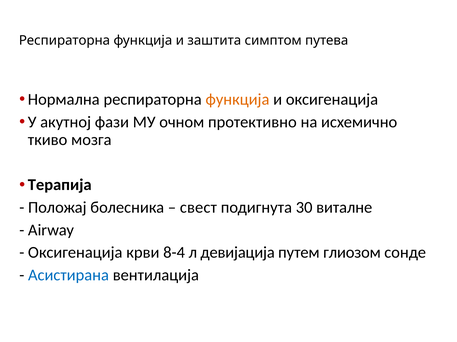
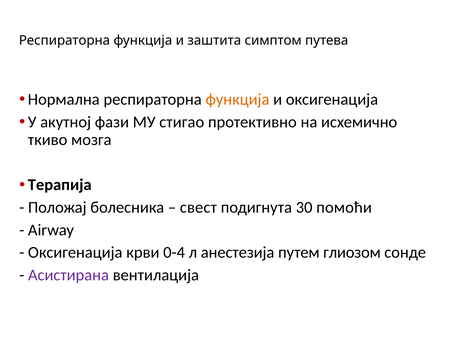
очном: очном -> стигао
виталне: виталне -> помоћи
8-4: 8-4 -> 0-4
девијација: девијација -> анестезија
Асистирана colour: blue -> purple
